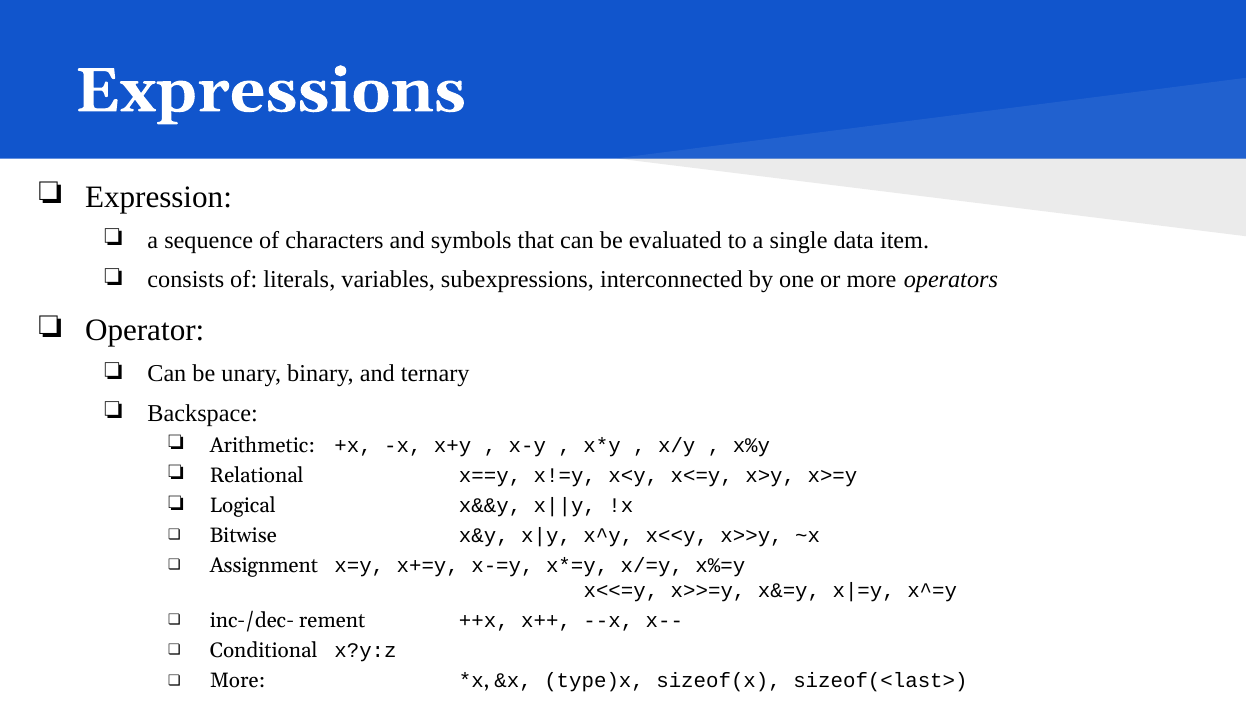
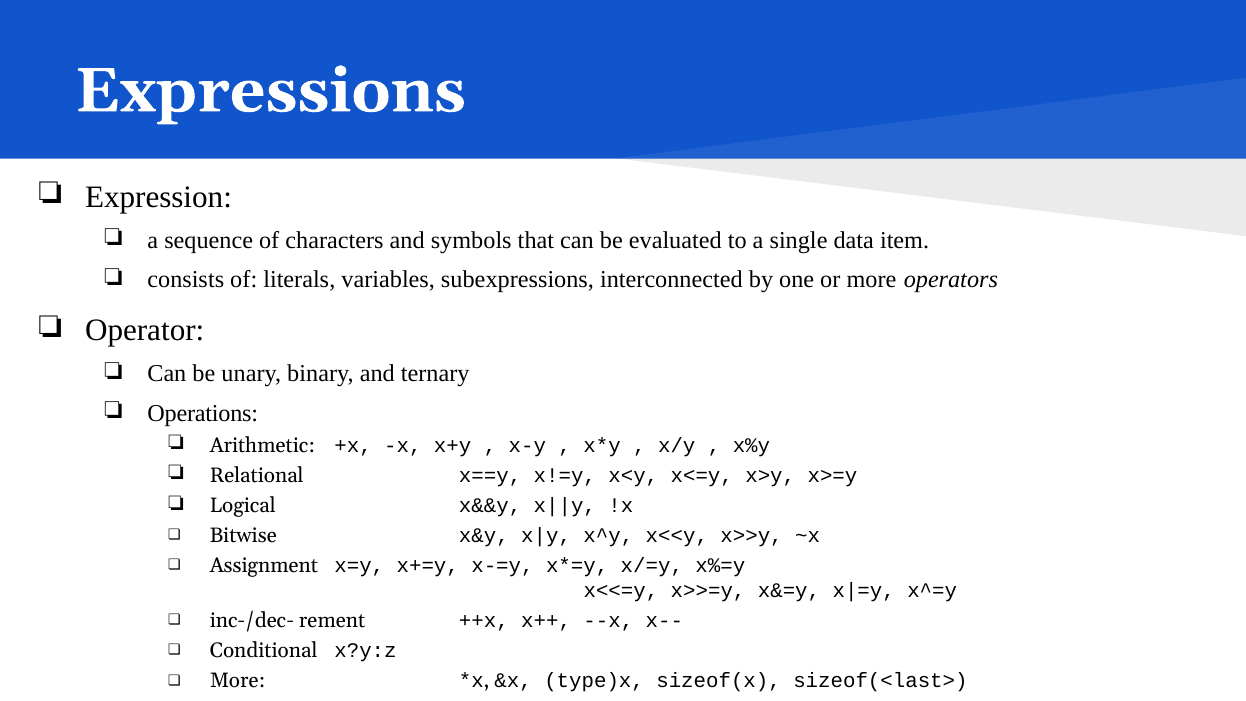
Backspace: Backspace -> Operations
